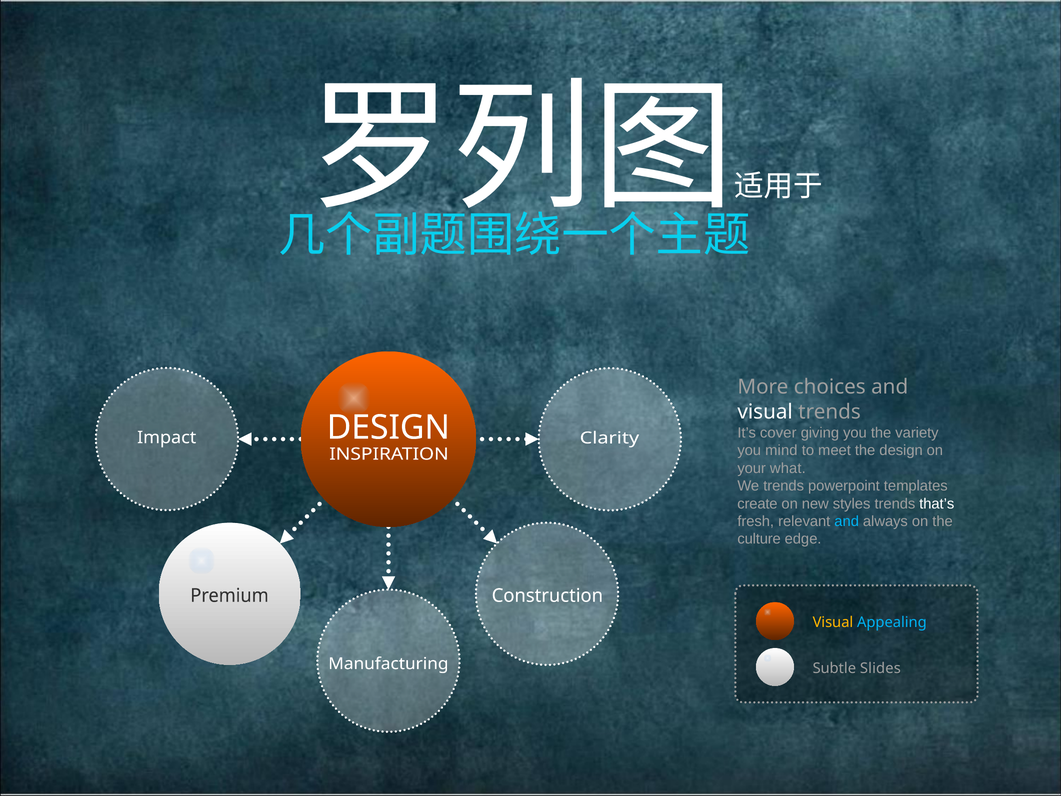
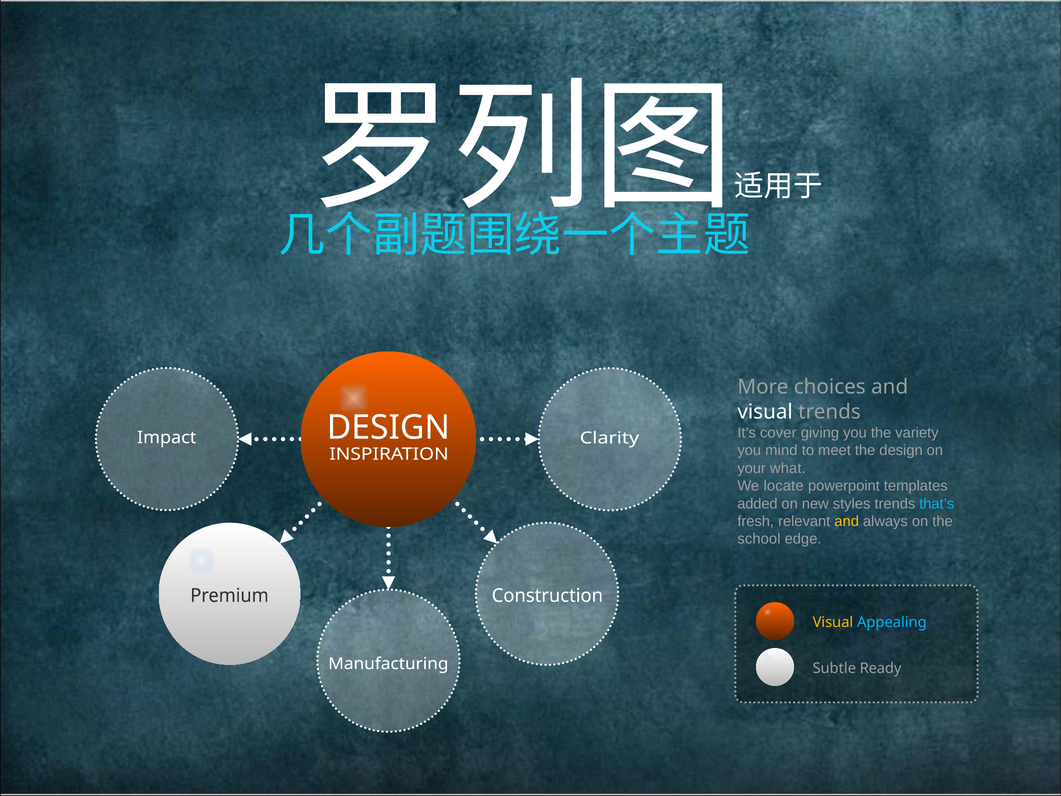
We trends: trends -> locate
create: create -> added
that’s colour: white -> light blue
and at (847, 521) colour: light blue -> yellow
culture: culture -> school
Slides: Slides -> Ready
